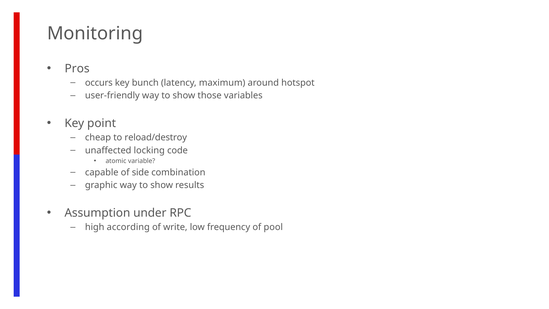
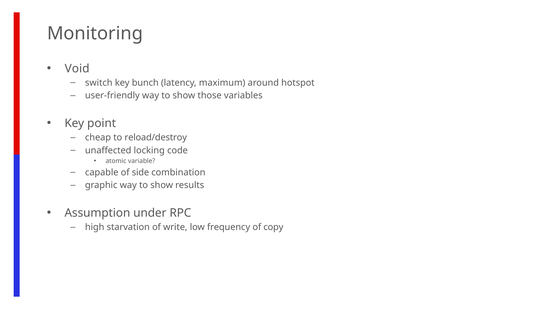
Pros: Pros -> Void
occurs: occurs -> switch
according: according -> starvation
pool: pool -> copy
